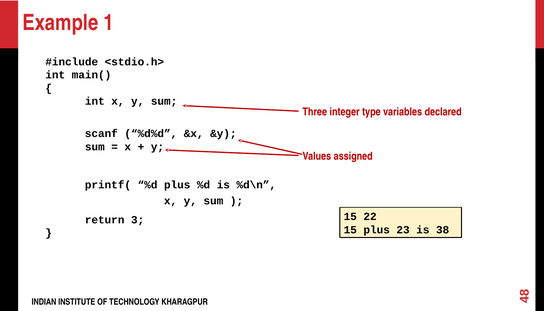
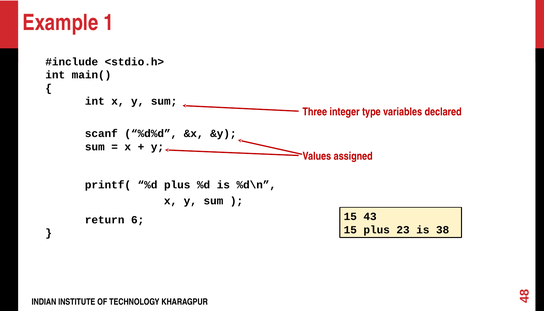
22: 22 -> 43
3: 3 -> 6
